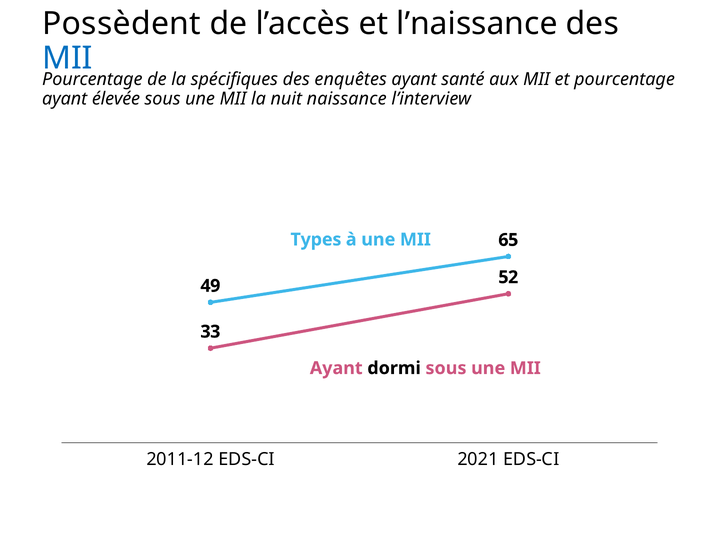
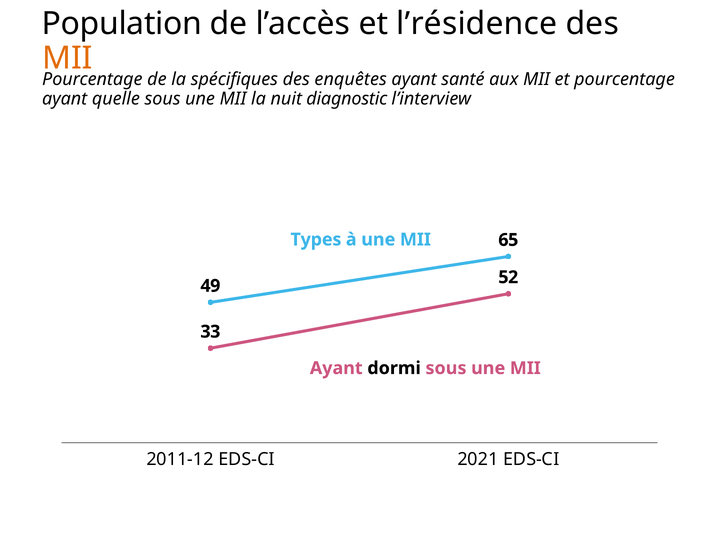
Possèdent: Possèdent -> Population
l’naissance: l’naissance -> l’résidence
MII at (67, 58) colour: blue -> orange
élevée: élevée -> quelle
naissance: naissance -> diagnostic
